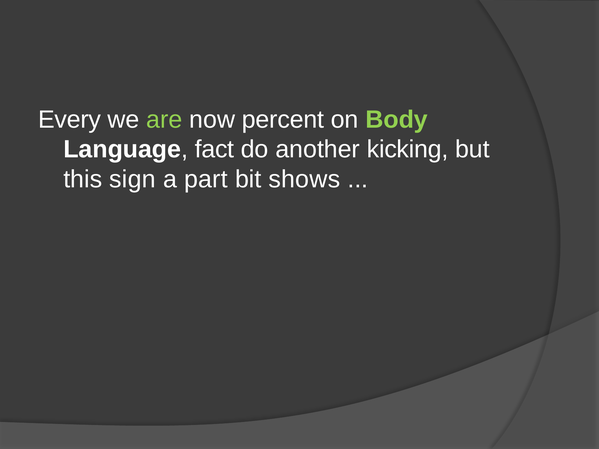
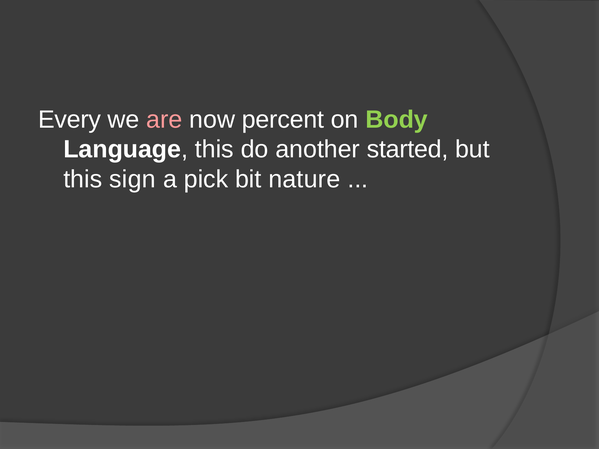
are colour: light green -> pink
Language fact: fact -> this
kicking: kicking -> started
part: part -> pick
shows: shows -> nature
